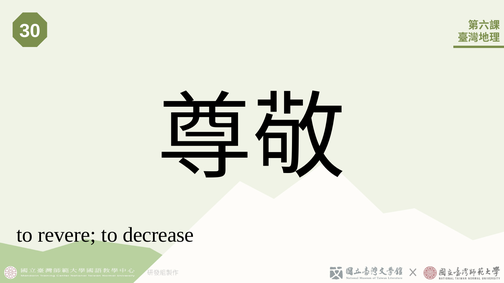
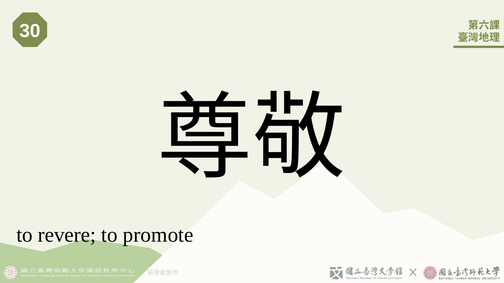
decrease: decrease -> promote
